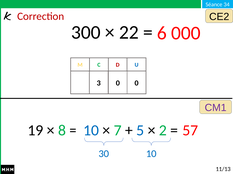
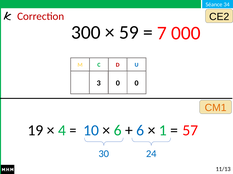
22: 22 -> 59
6: 6 -> 7
CM1 colour: purple -> orange
8: 8 -> 4
7 at (118, 131): 7 -> 6
5 at (140, 131): 5 -> 6
2: 2 -> 1
10: 10 -> 24
